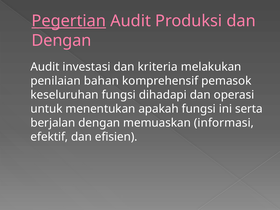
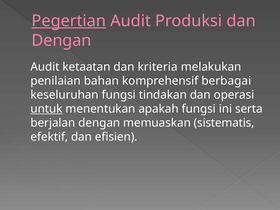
investasi: investasi -> ketaatan
pemasok: pemasok -> berbagai
dihadapi: dihadapi -> tindakan
untuk underline: none -> present
informasi: informasi -> sistematis
